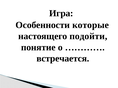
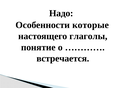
Игра: Игра -> Надо
подойти: подойти -> глаголы
